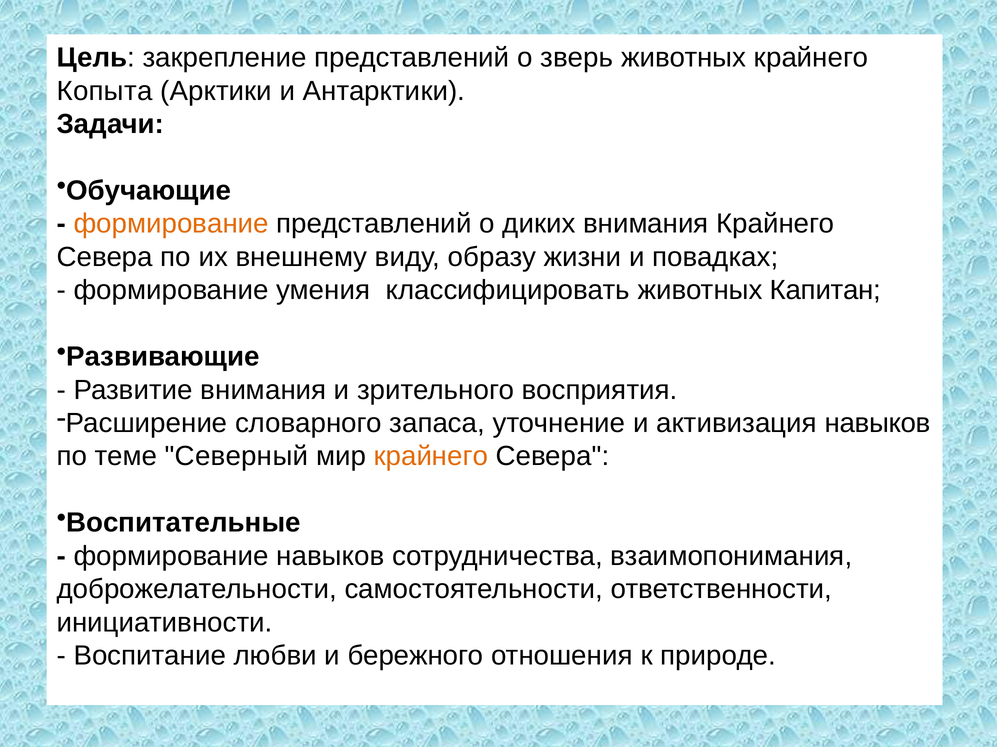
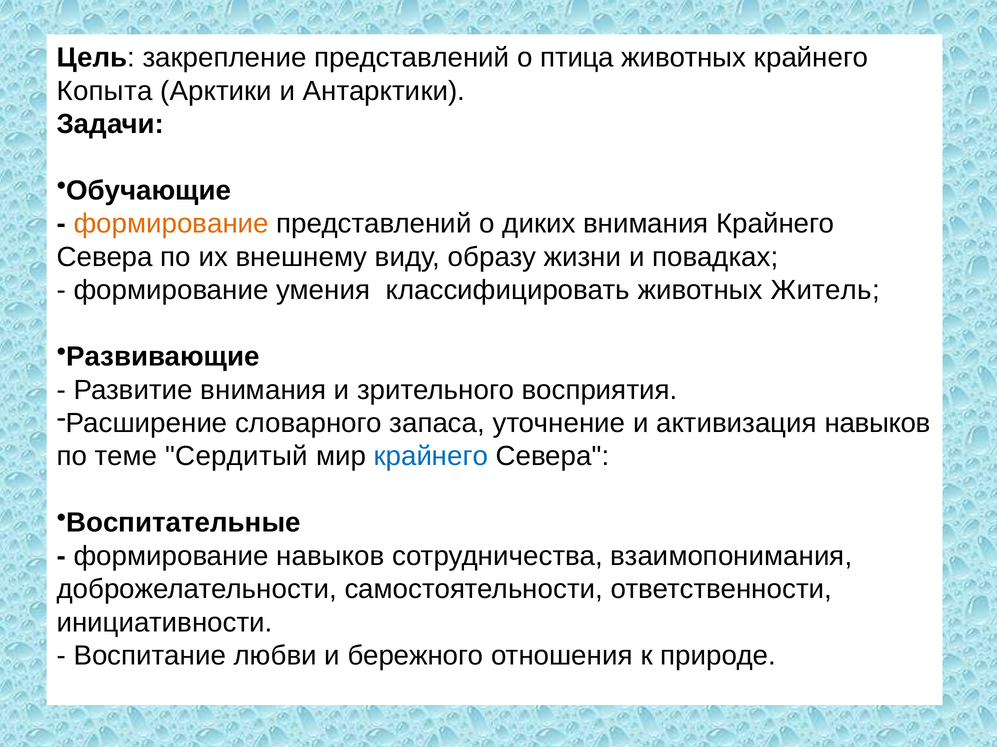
зверь: зверь -> птица
Капитан: Капитан -> Житель
Северный: Северный -> Сердитый
крайнего at (431, 457) colour: orange -> blue
